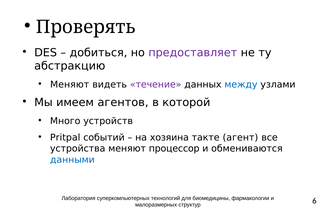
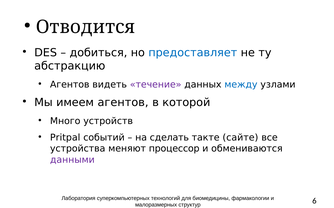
Проверять: Проверять -> Отводится
предоставляет colour: purple -> blue
Меняют at (70, 85): Меняют -> Агентов
хозяина: хозяина -> сделать
агент: агент -> сайте
данными colour: blue -> purple
